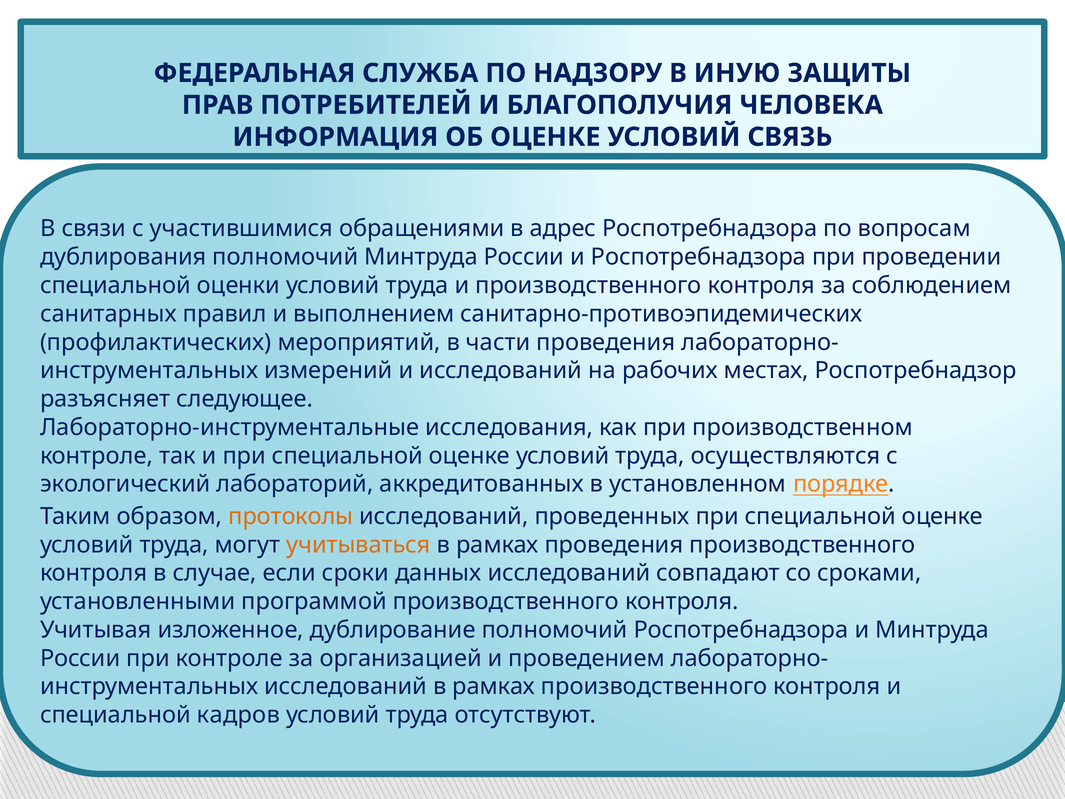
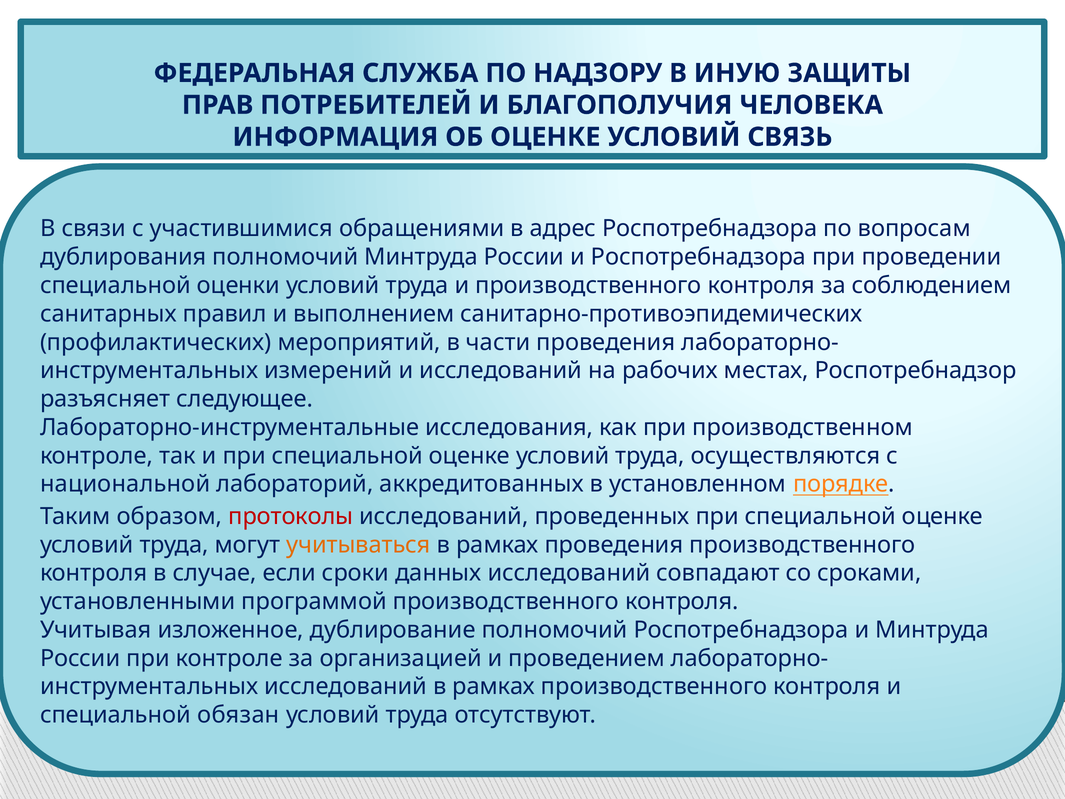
экологический: экологический -> национальной
протоколы colour: orange -> red
кадров: кадров -> обязан
